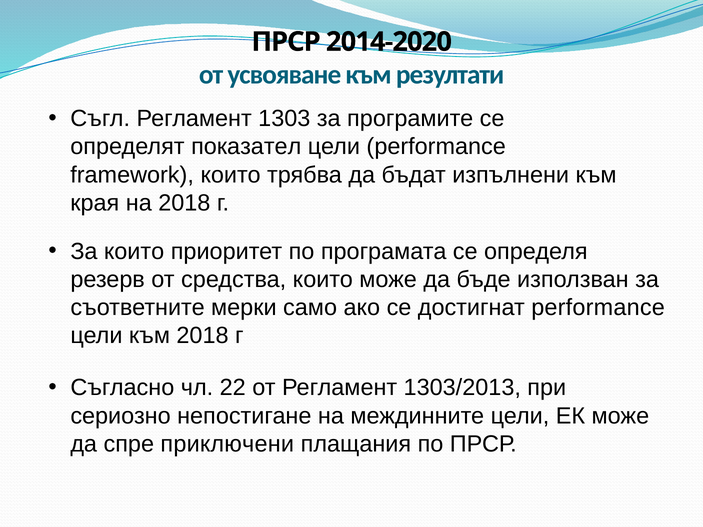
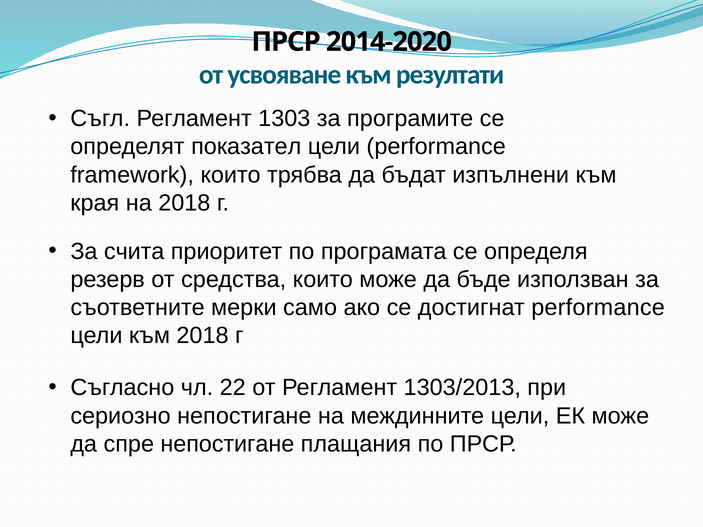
За които: които -> счита
спре приключени: приключени -> непостигане
